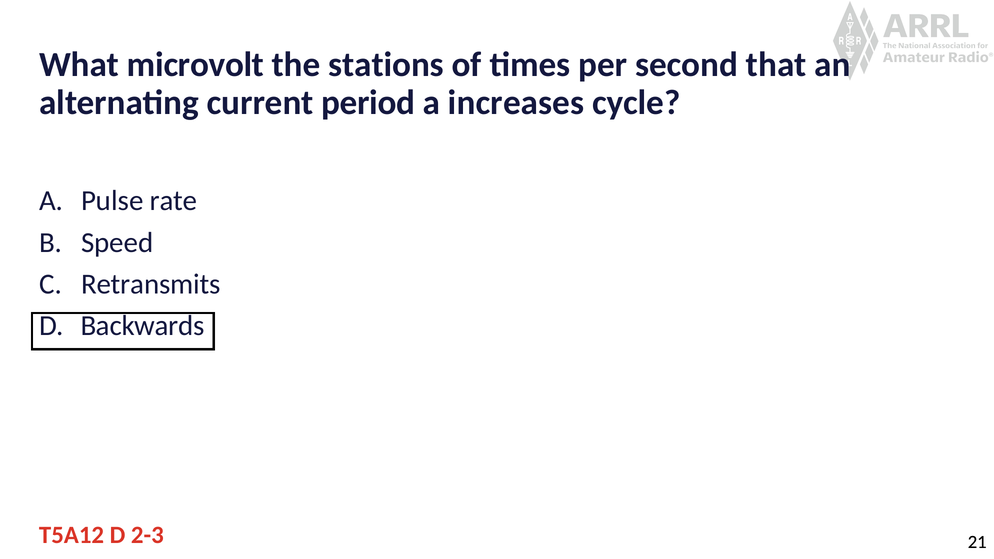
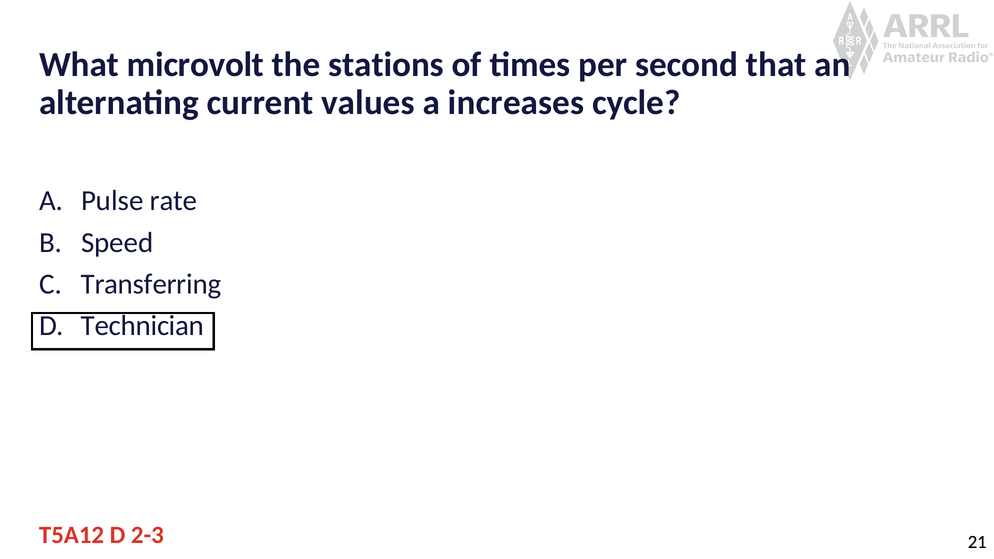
period: period -> values
Retransmits: Retransmits -> Transferring
Backwards: Backwards -> Technician
